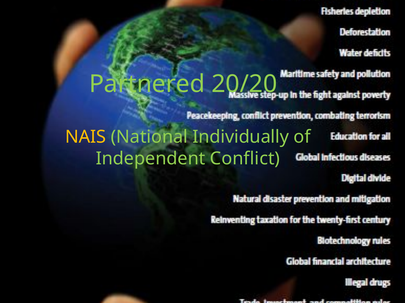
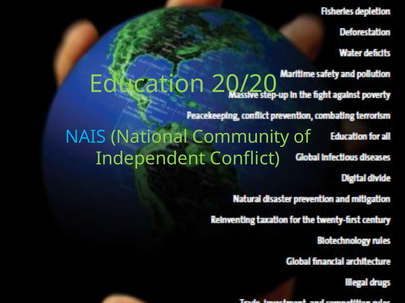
Partnered: Partnered -> Education
NAIS colour: yellow -> light blue
Individually: Individually -> Community
